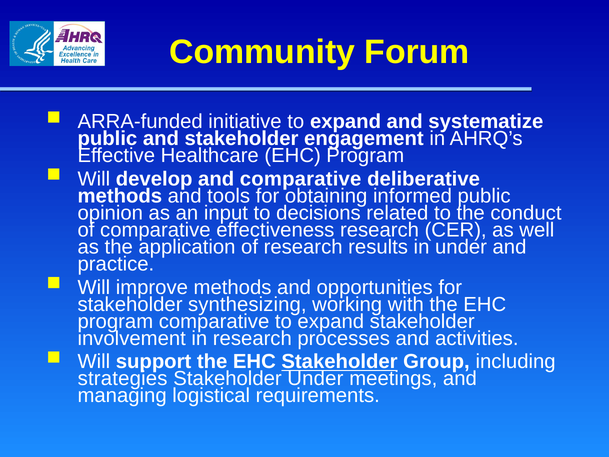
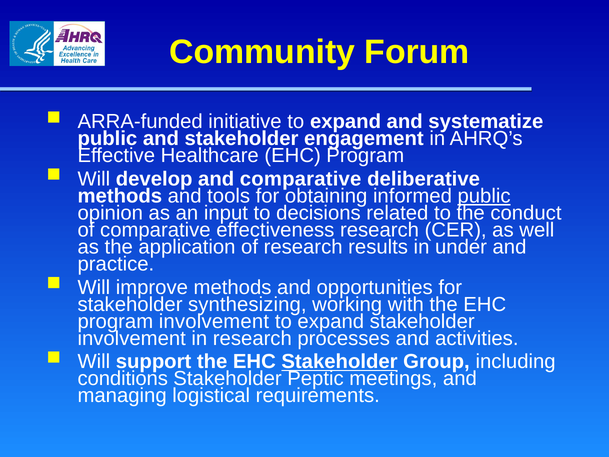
public at (484, 196) underline: none -> present
program comparative: comparative -> involvement
strategies: strategies -> conditions
Stakeholder Under: Under -> Peptic
